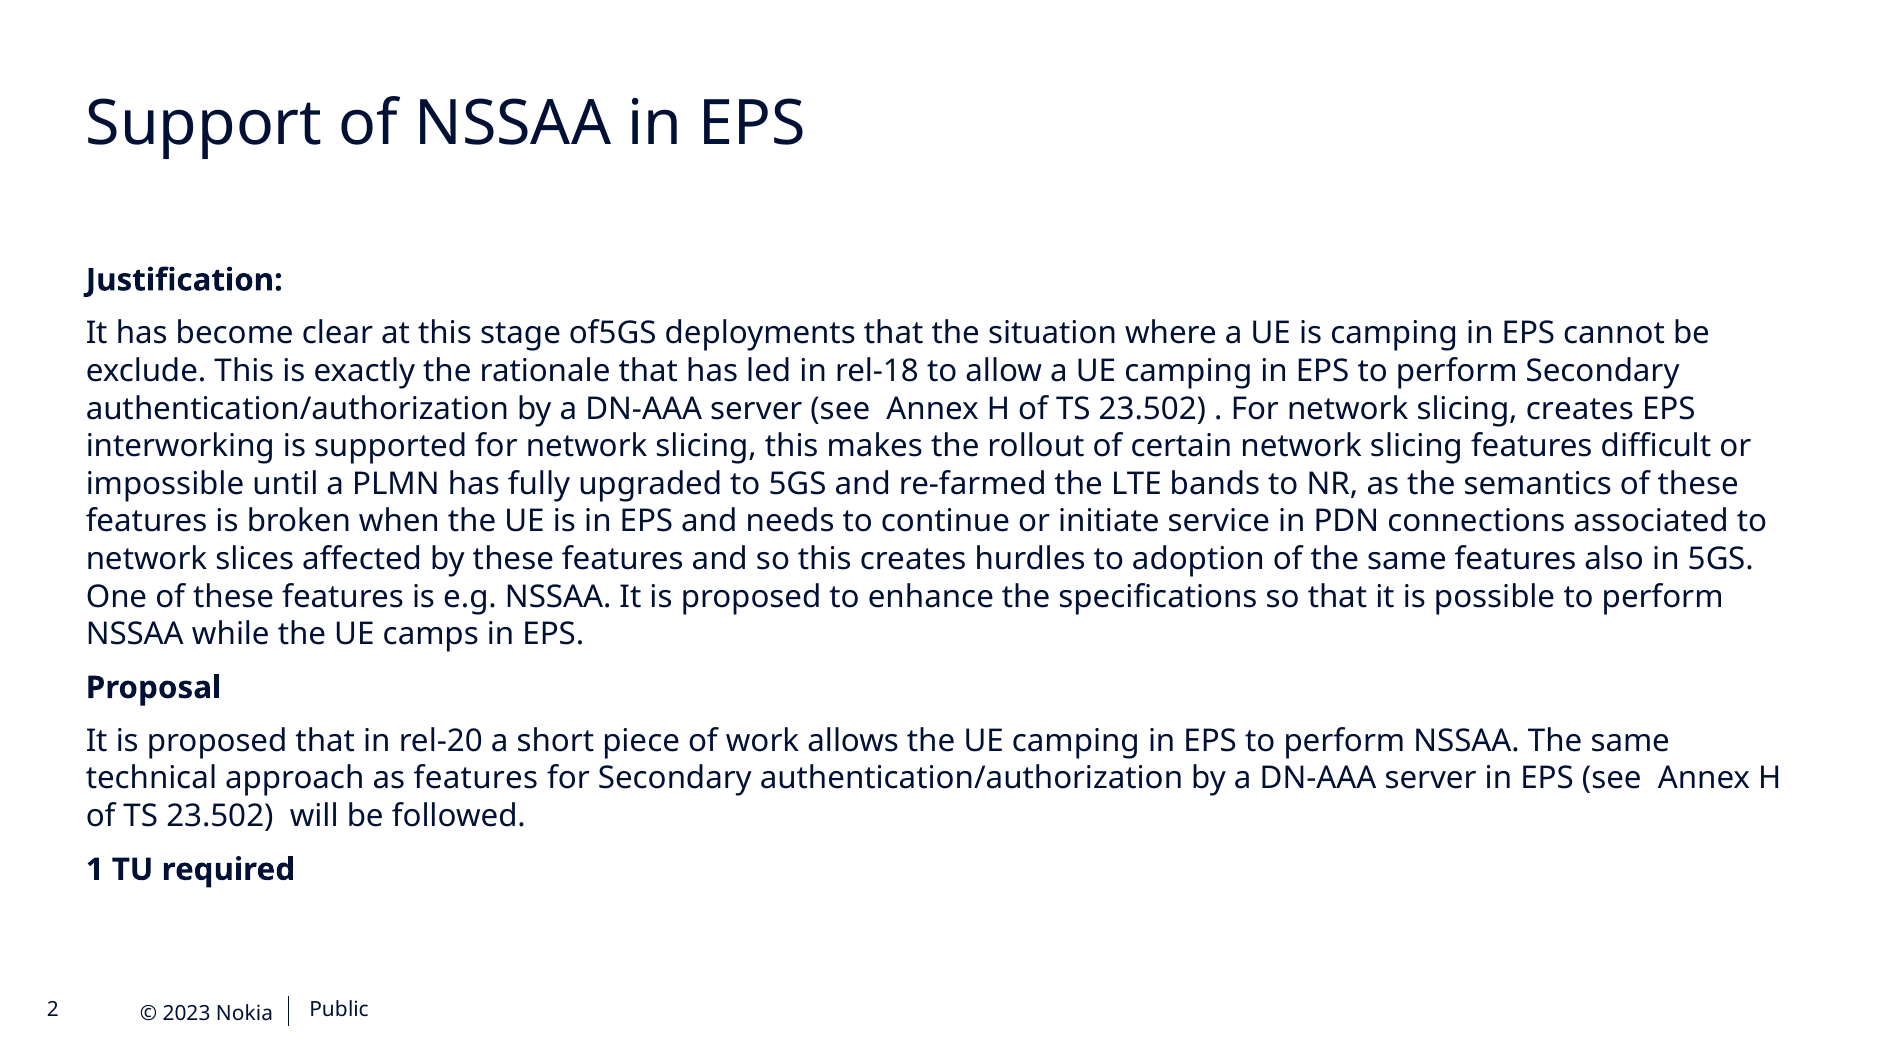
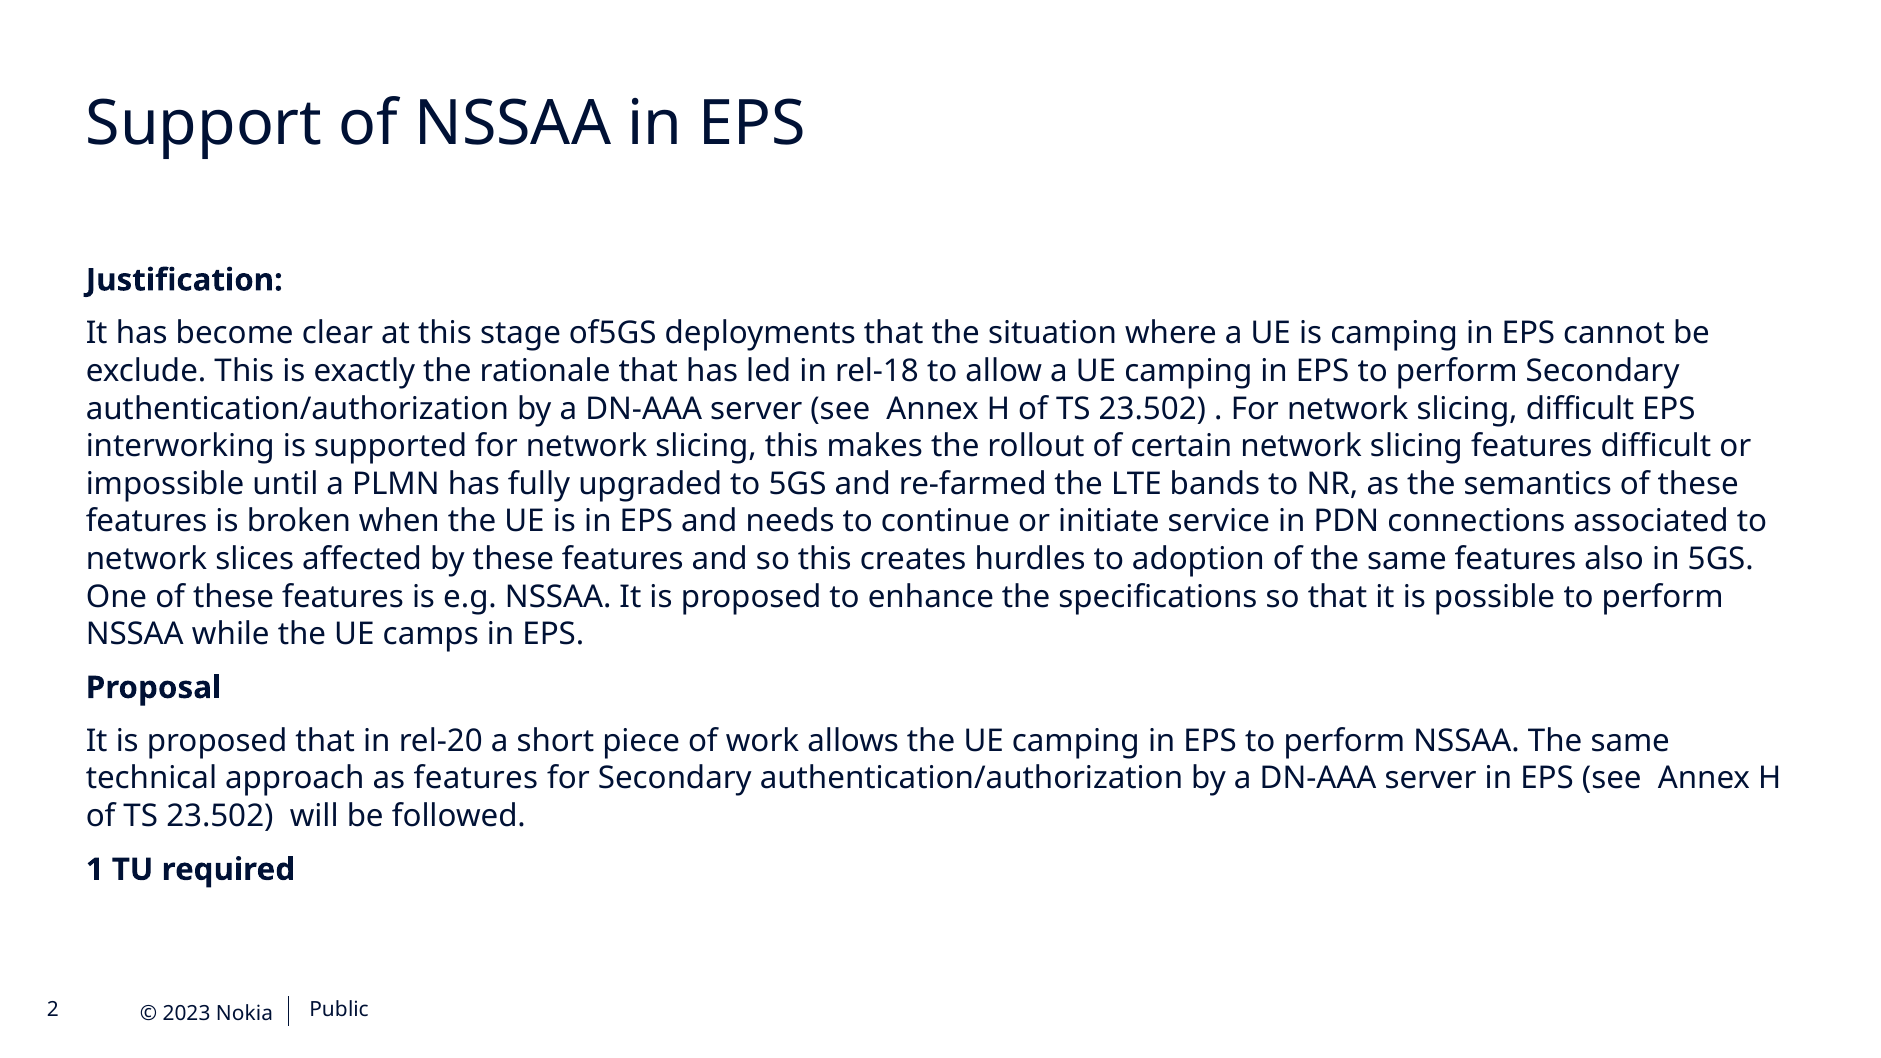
slicing creates: creates -> difficult
